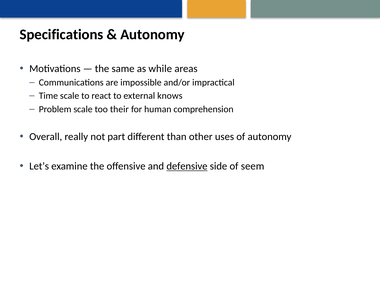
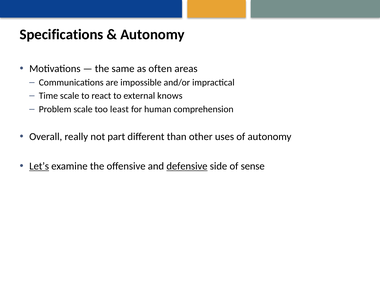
while: while -> often
their: their -> least
Let’s underline: none -> present
seem: seem -> sense
